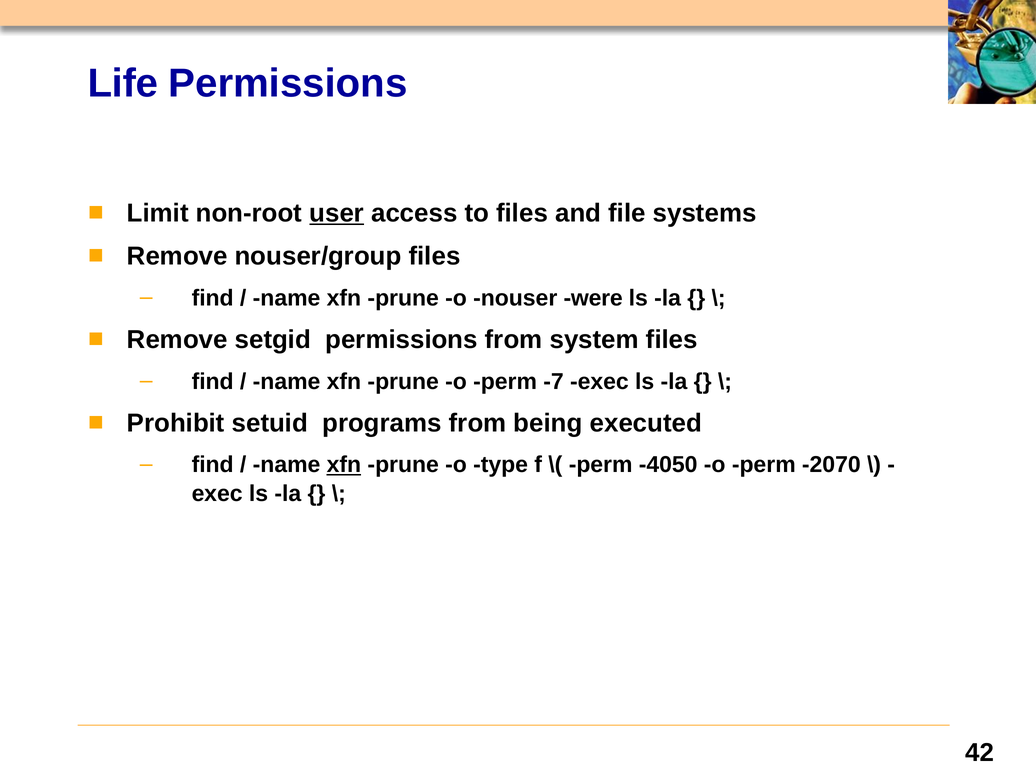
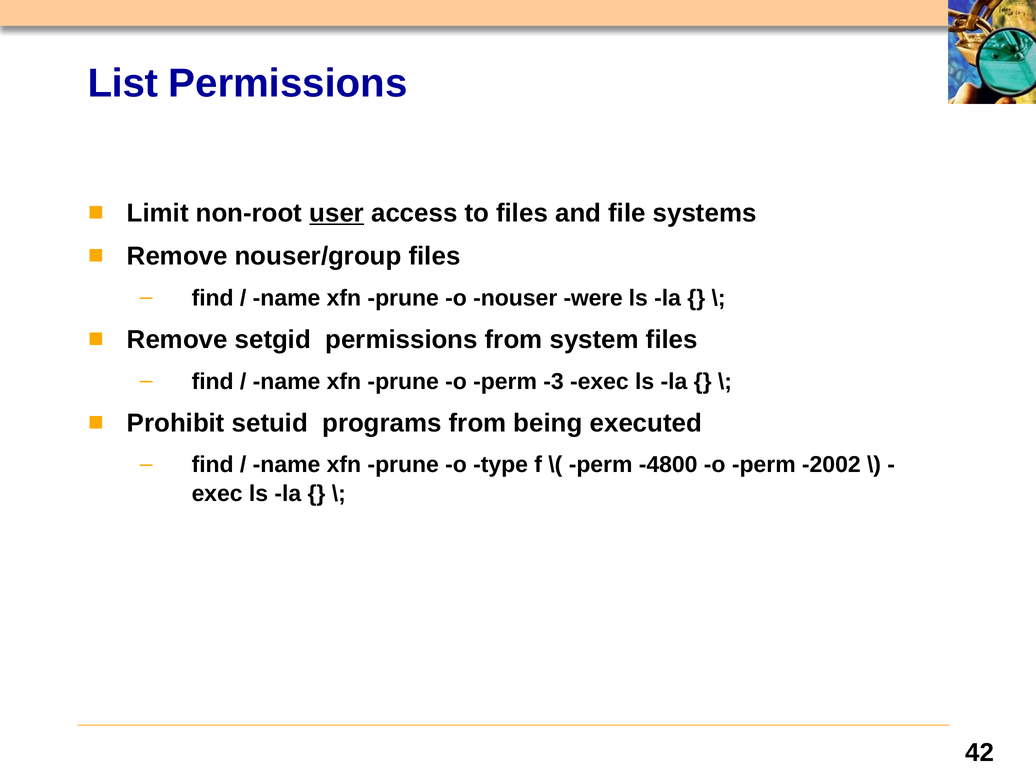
Life: Life -> List
-7: -7 -> -3
xfn at (344, 465) underline: present -> none
-4050: -4050 -> -4800
-2070: -2070 -> -2002
